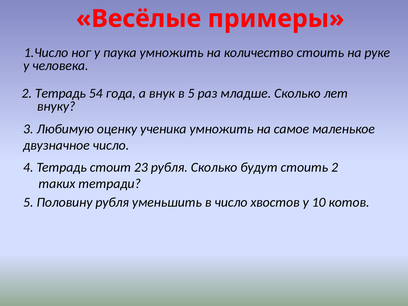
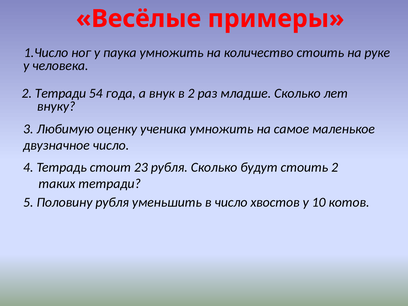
2 Тетрадь: Тетрадь -> Тетради
в 5: 5 -> 2
